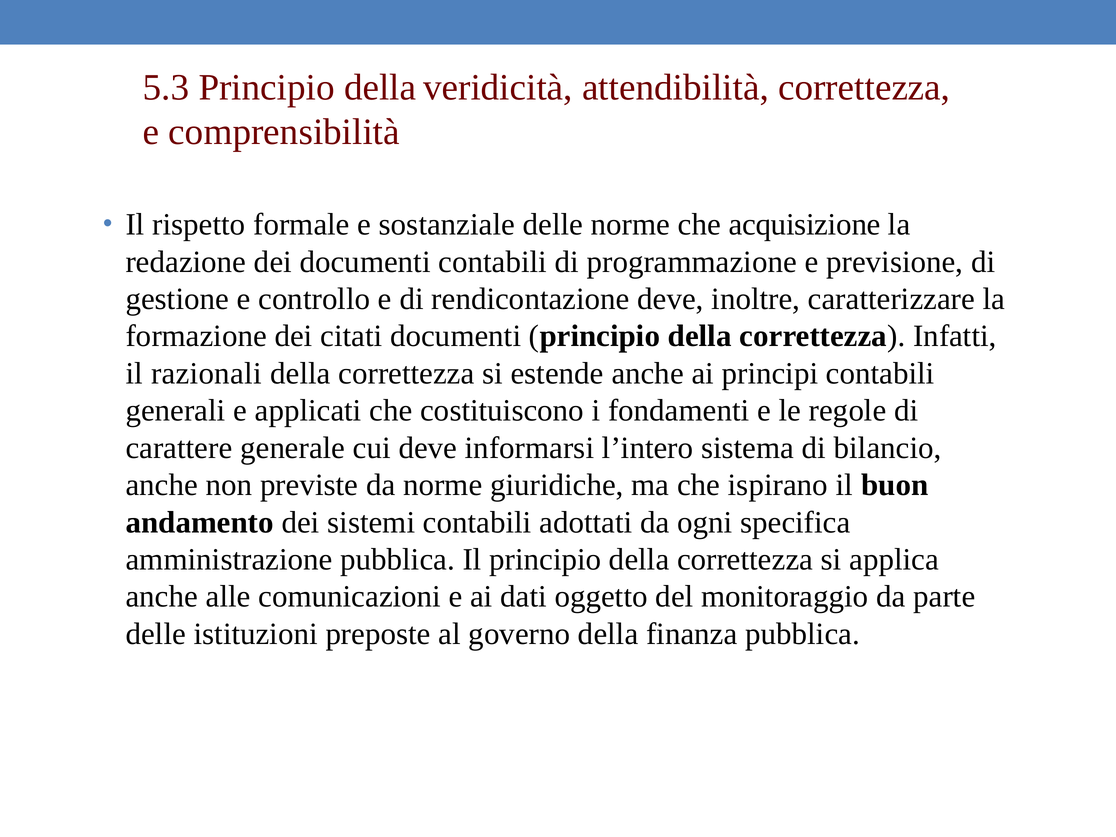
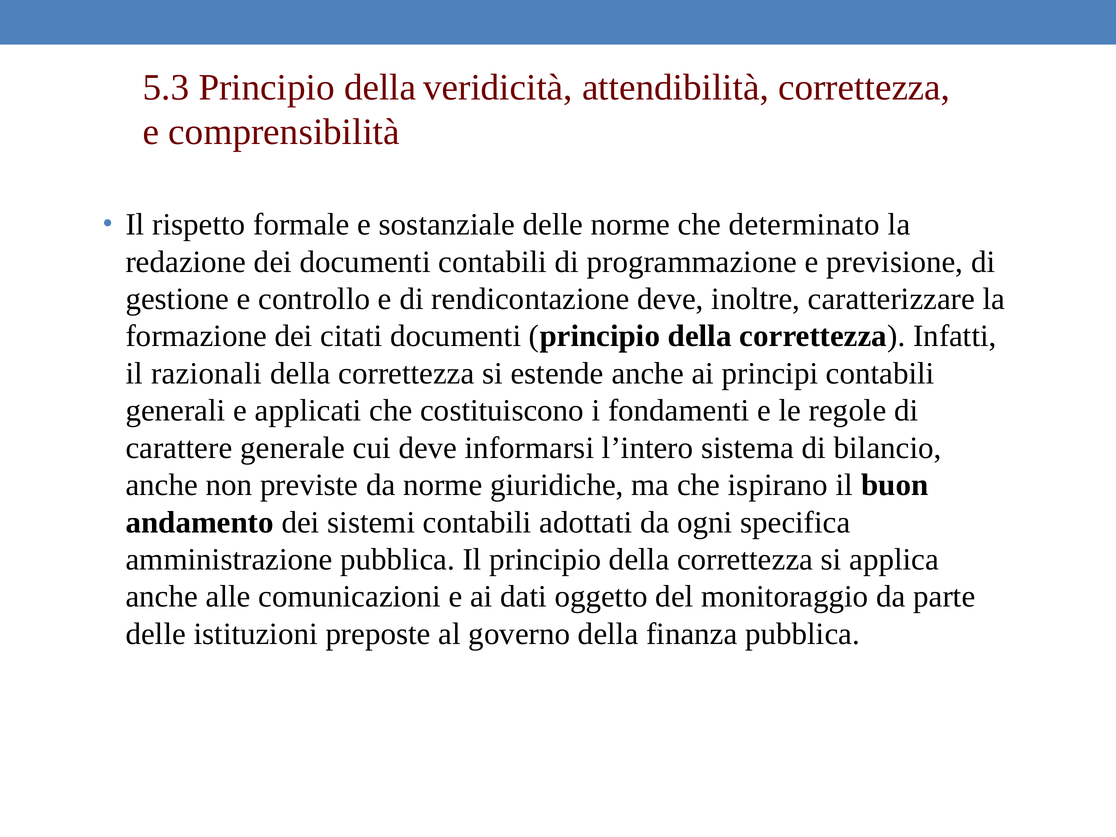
acquisizione: acquisizione -> determinato
